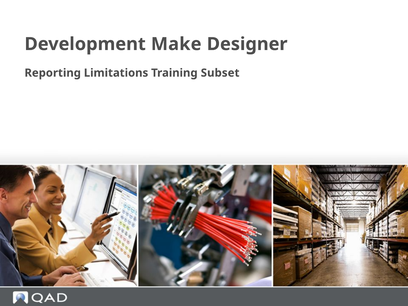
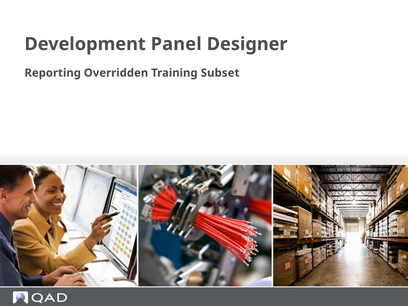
Make: Make -> Panel
Limitations: Limitations -> Overridden
